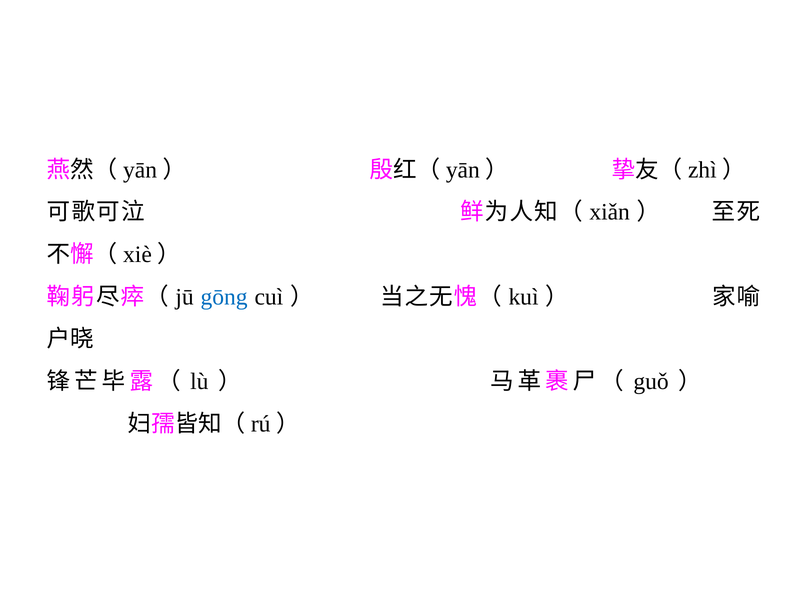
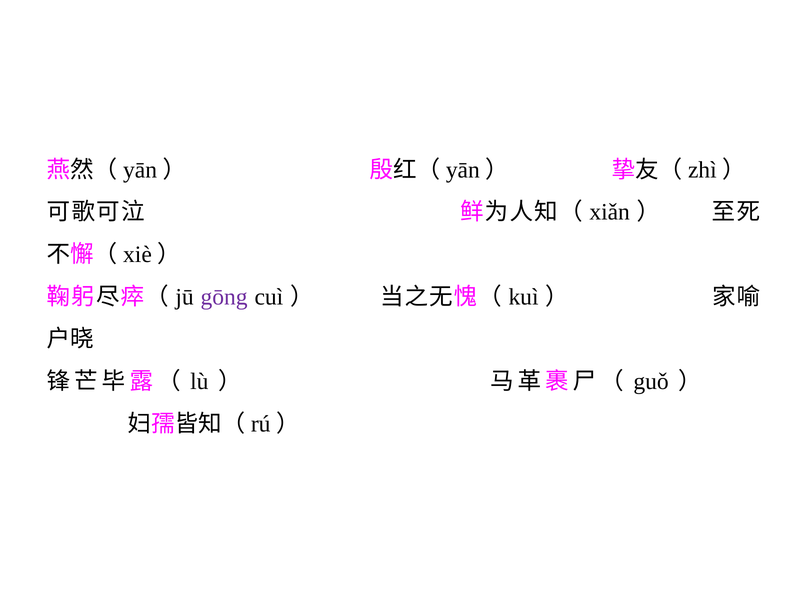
gōng colour: blue -> purple
